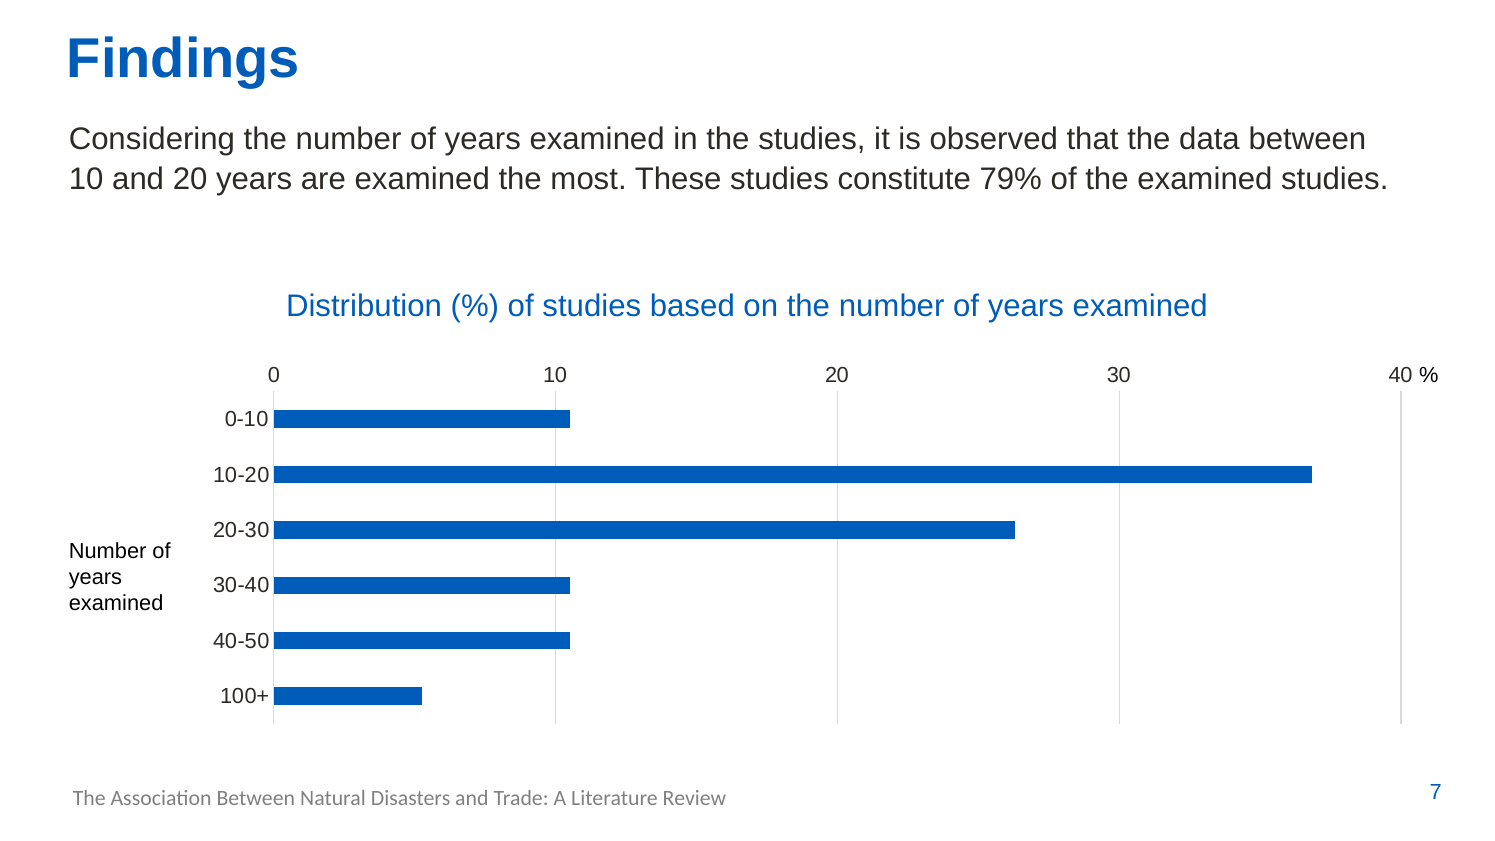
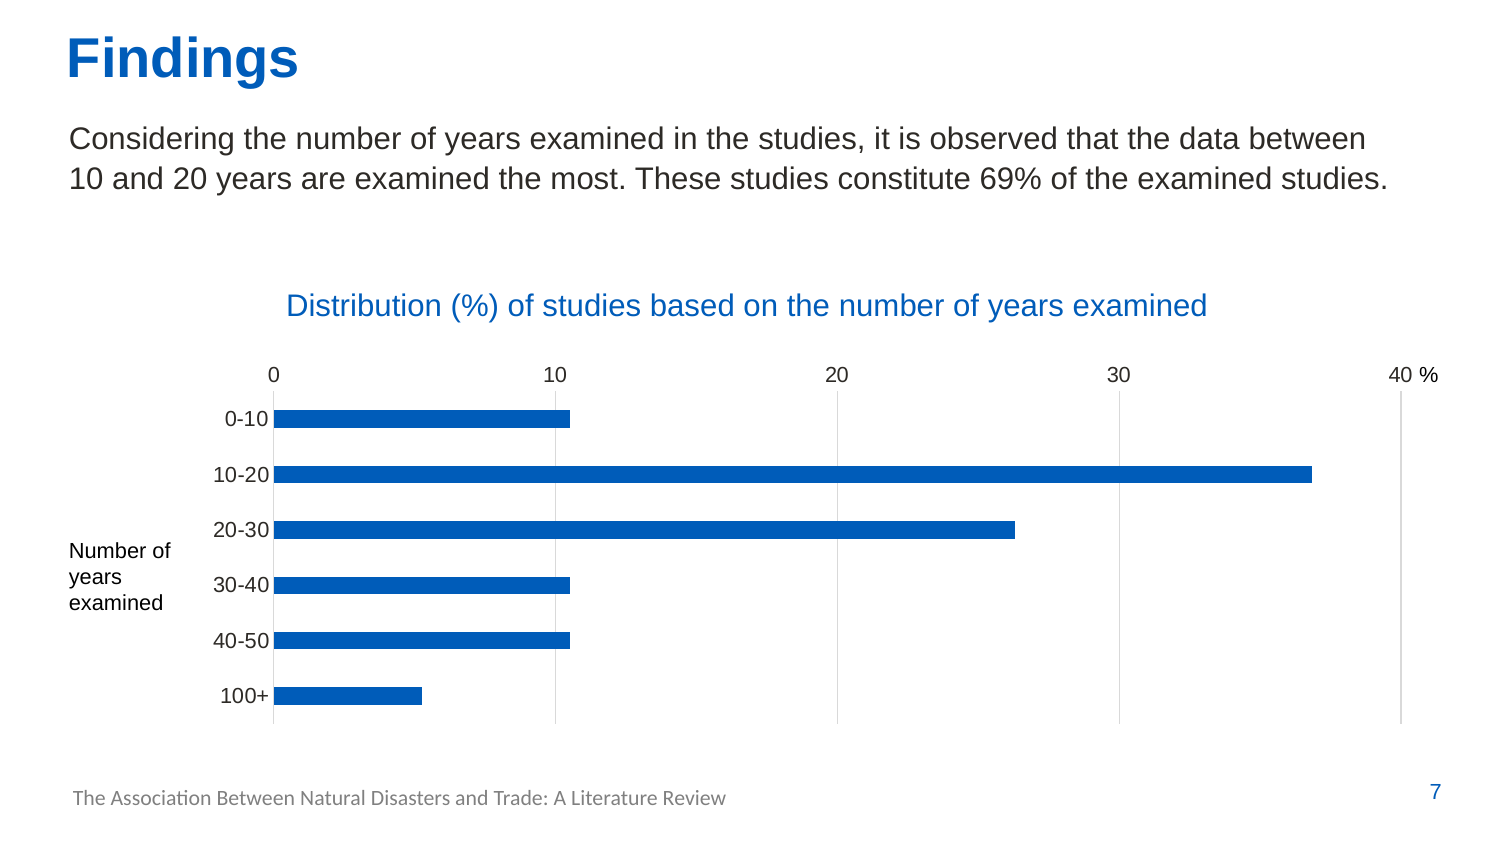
79%: 79% -> 69%
